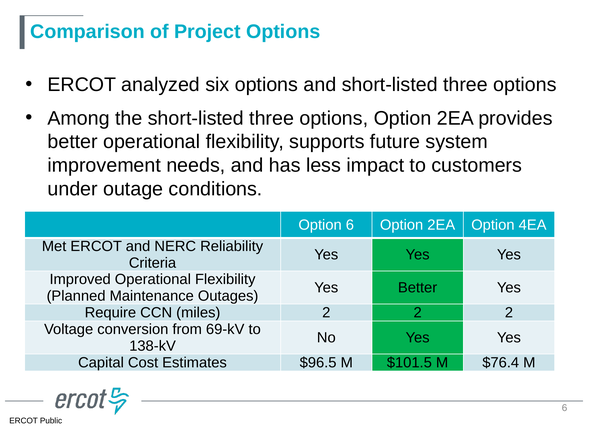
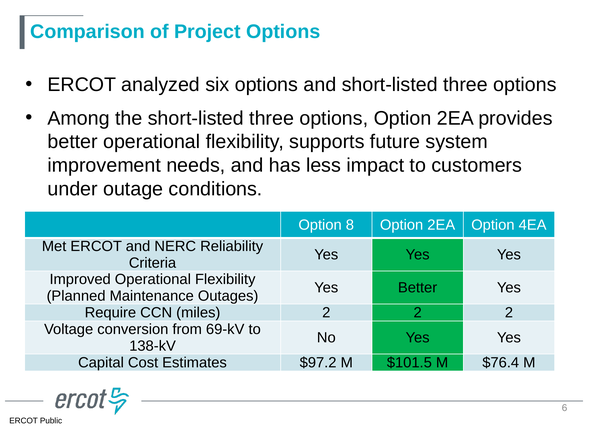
Option 6: 6 -> 8
$96.5: $96.5 -> $97.2
